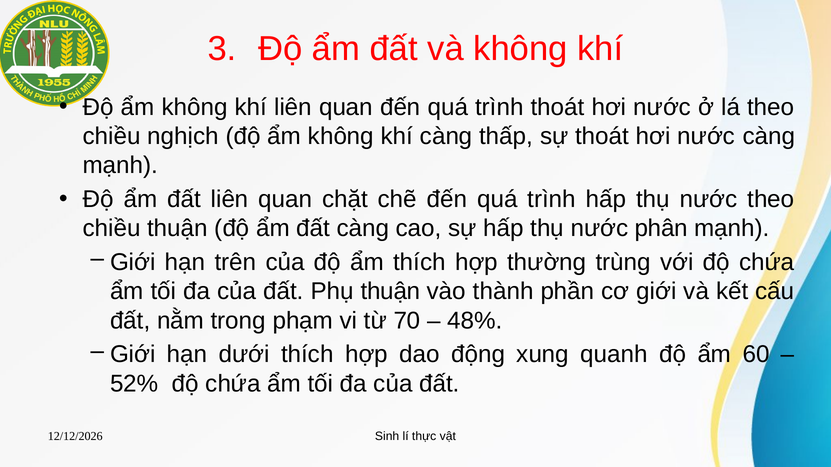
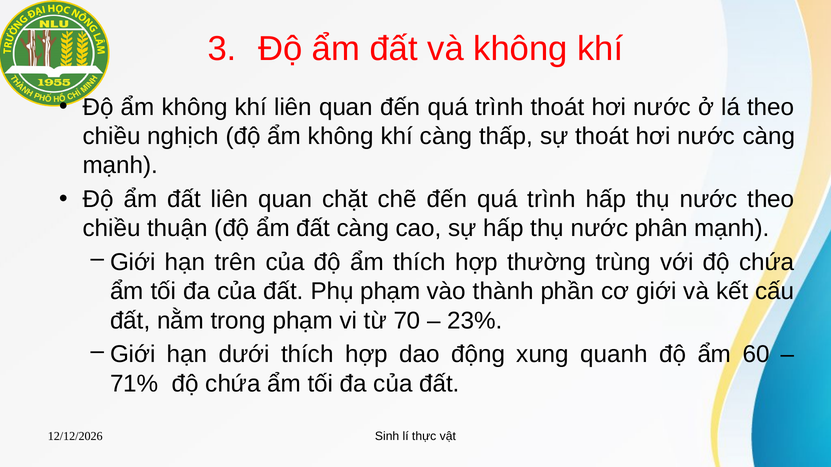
Phụ thuận: thuận -> phạm
48%: 48% -> 23%
52%: 52% -> 71%
